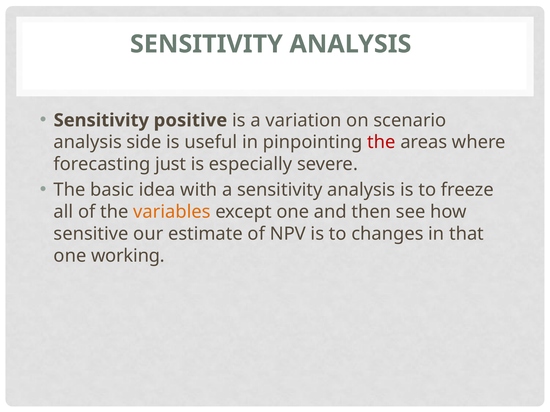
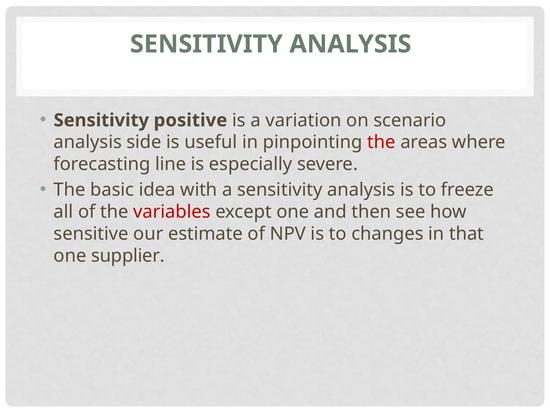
just: just -> line
variables colour: orange -> red
working: working -> supplier
